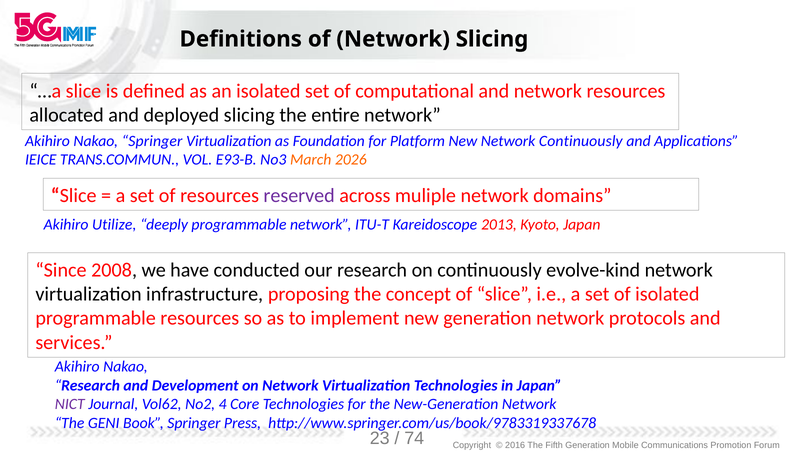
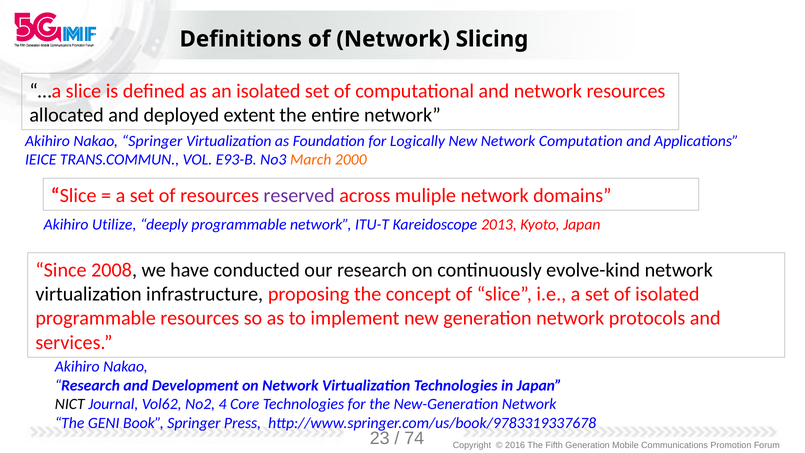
deployed slicing: slicing -> extent
Platform: Platform -> Logically
Network Continuously: Continuously -> Computation
2026: 2026 -> 2000
NICT colour: purple -> black
